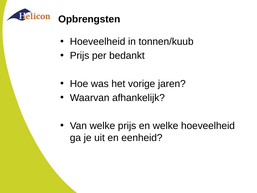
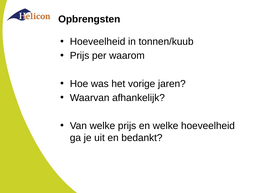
bedankt: bedankt -> waarom
eenheid: eenheid -> bedankt
